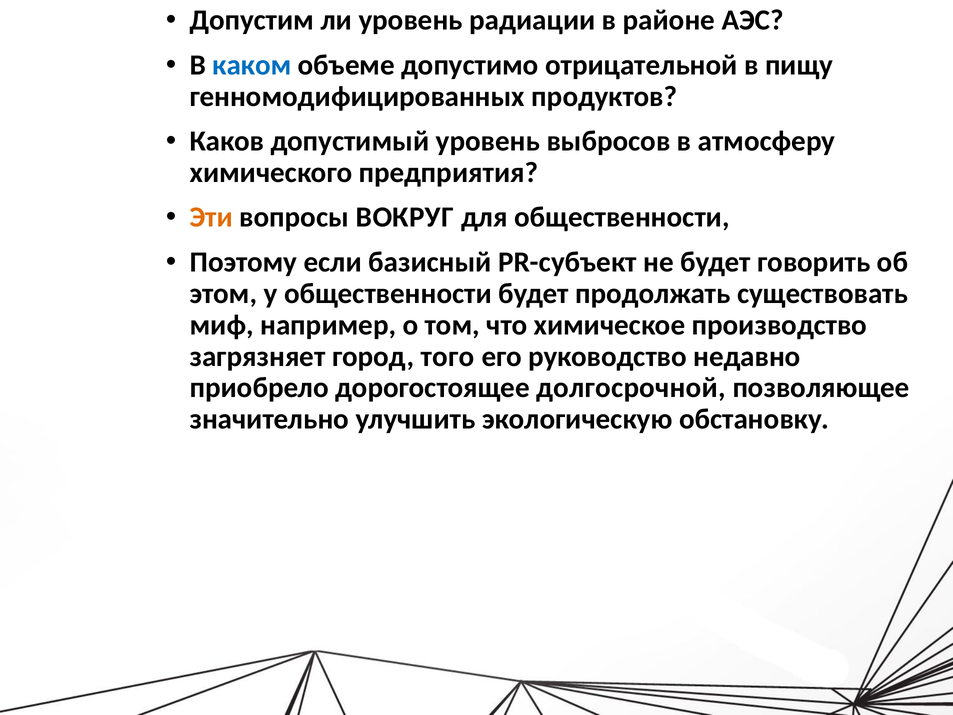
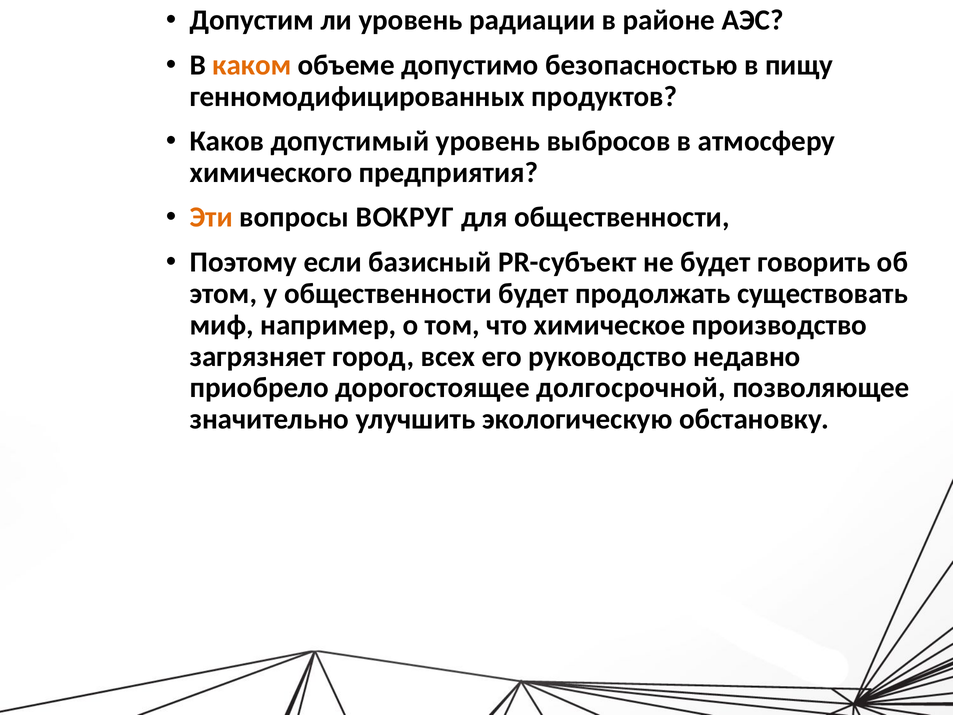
каком colour: blue -> orange
отрицательной: отрицательной -> безопасностью
того: того -> всех
